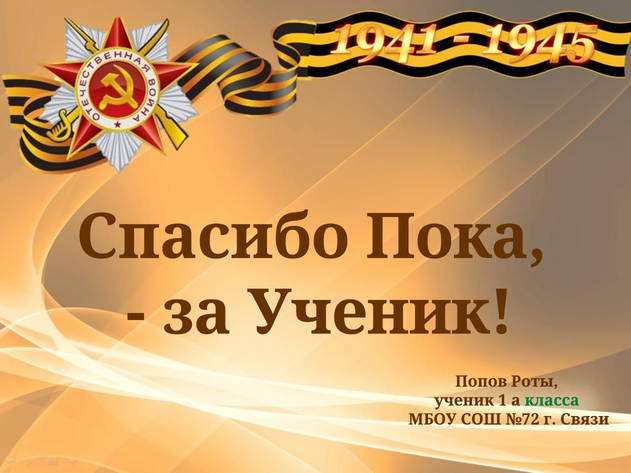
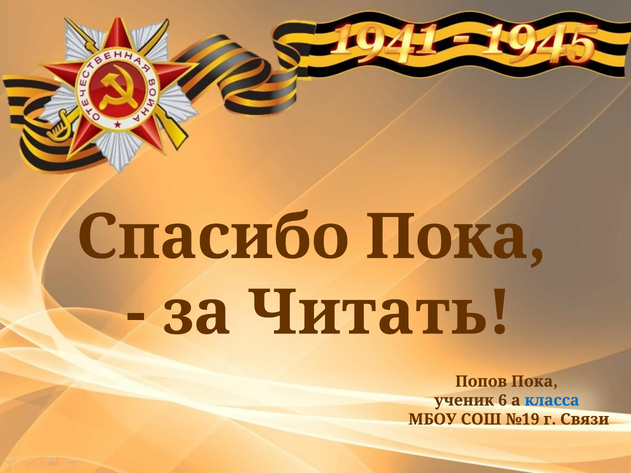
за Ученик: Ученик -> Читать
Попов Роты: Роты -> Пока
1: 1 -> 6
класса colour: green -> blue
№72: №72 -> №19
